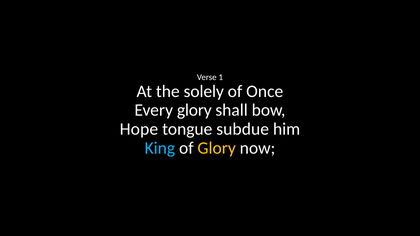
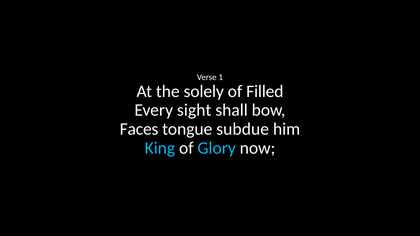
Once: Once -> Filled
Every glory: glory -> sight
Hope: Hope -> Faces
Glory at (217, 148) colour: yellow -> light blue
